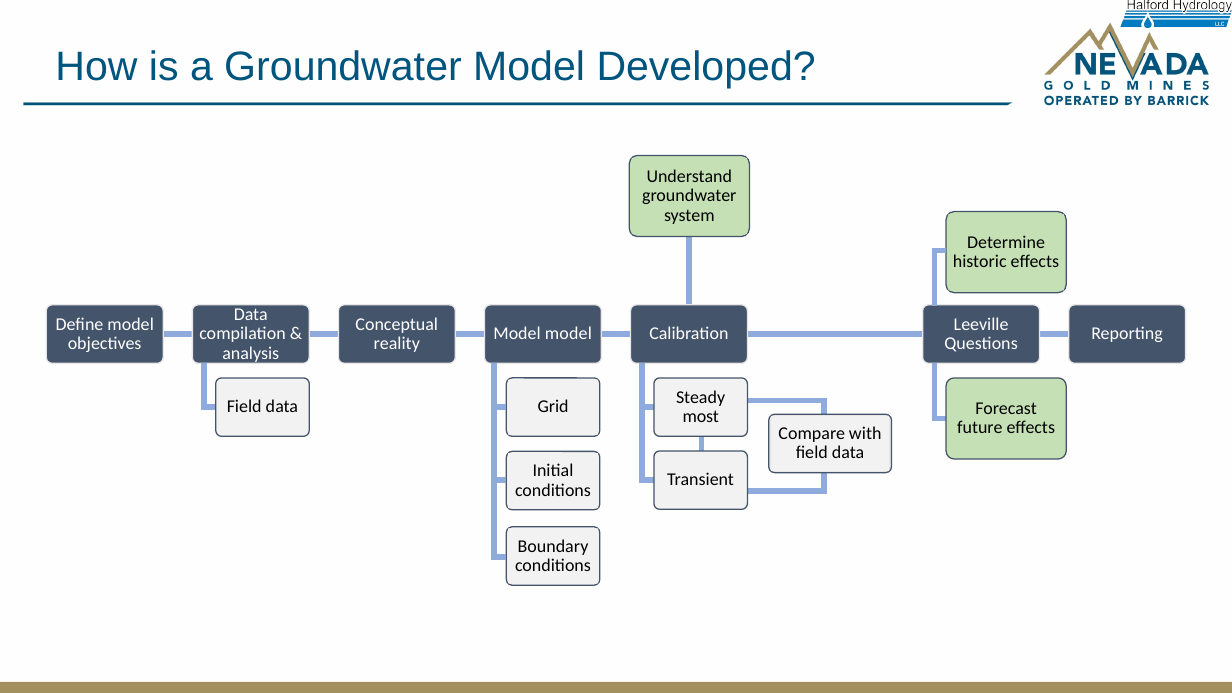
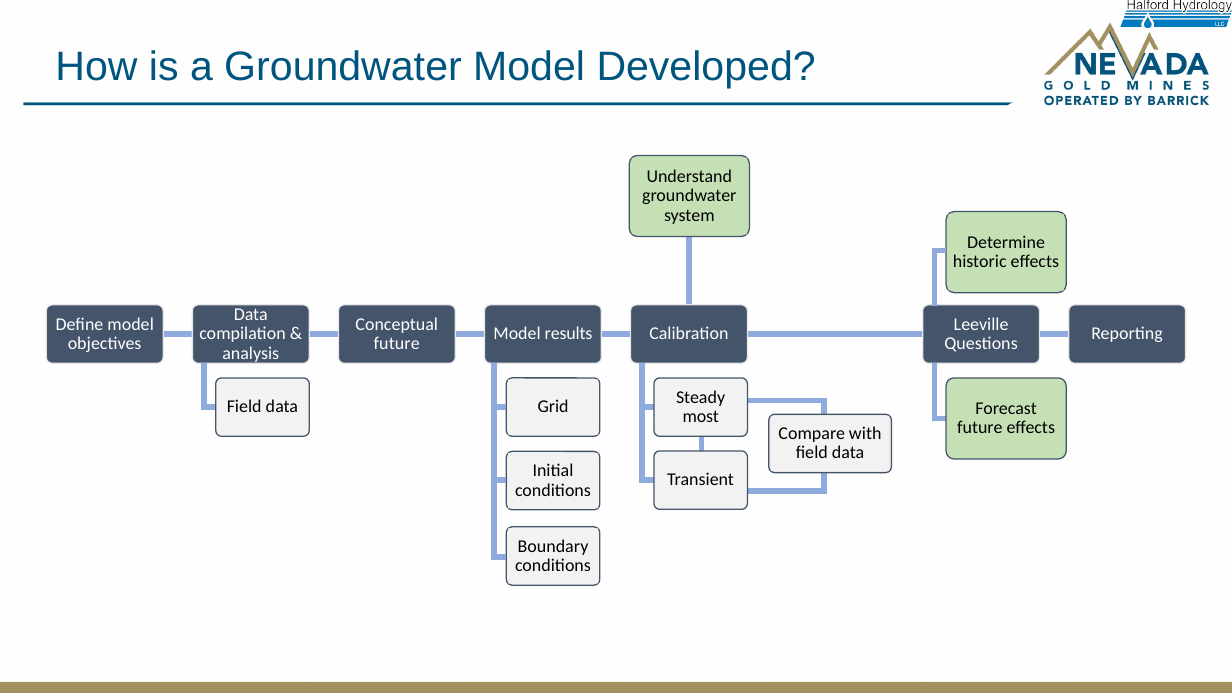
Model model: model -> results
reality at (397, 344): reality -> future
